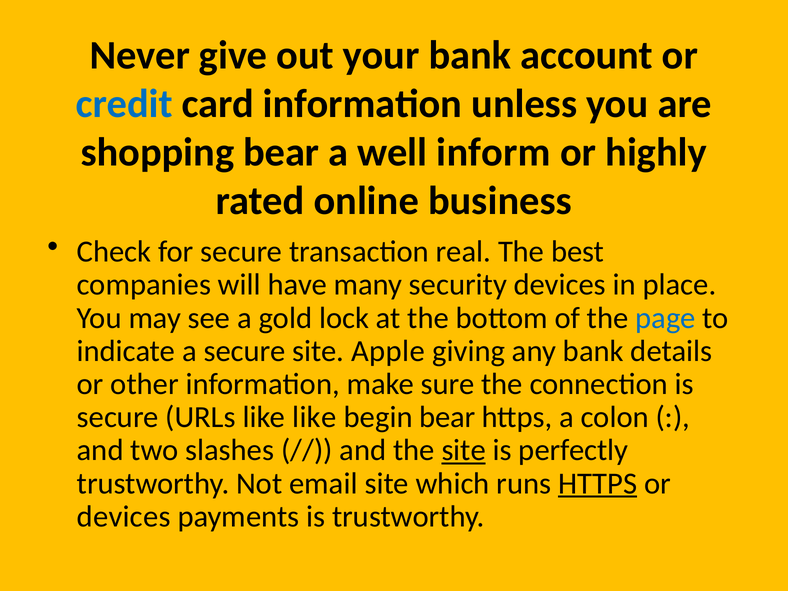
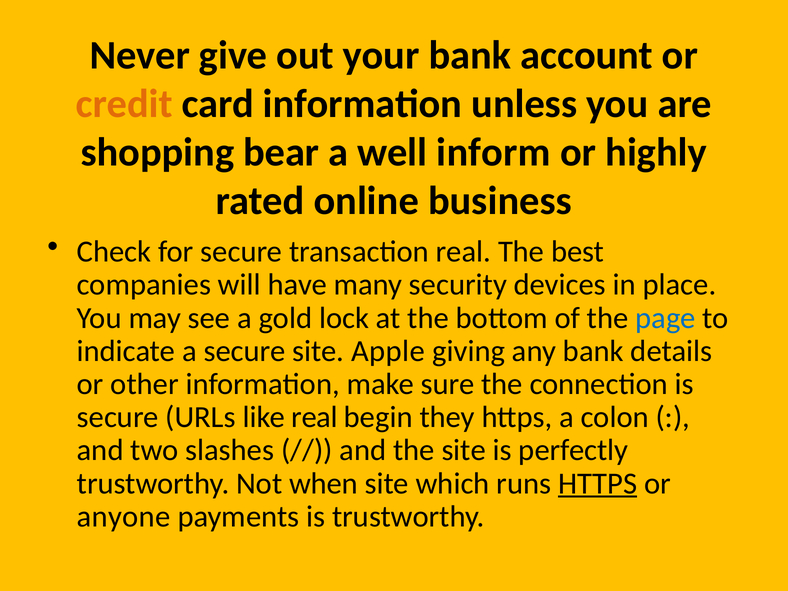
credit colour: blue -> orange
like like: like -> real
begin bear: bear -> they
site at (464, 450) underline: present -> none
email: email -> when
devices at (124, 517): devices -> anyone
